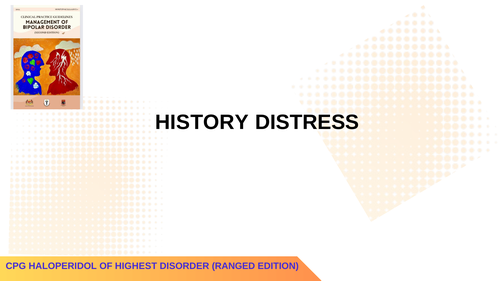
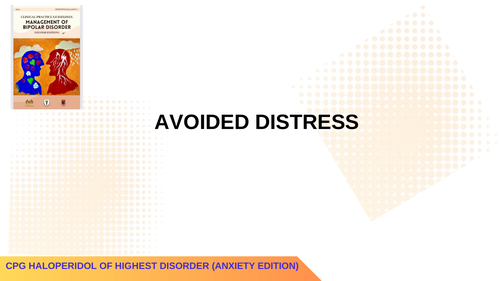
HISTORY: HISTORY -> AVOIDED
RANGED: RANGED -> ANXIETY
